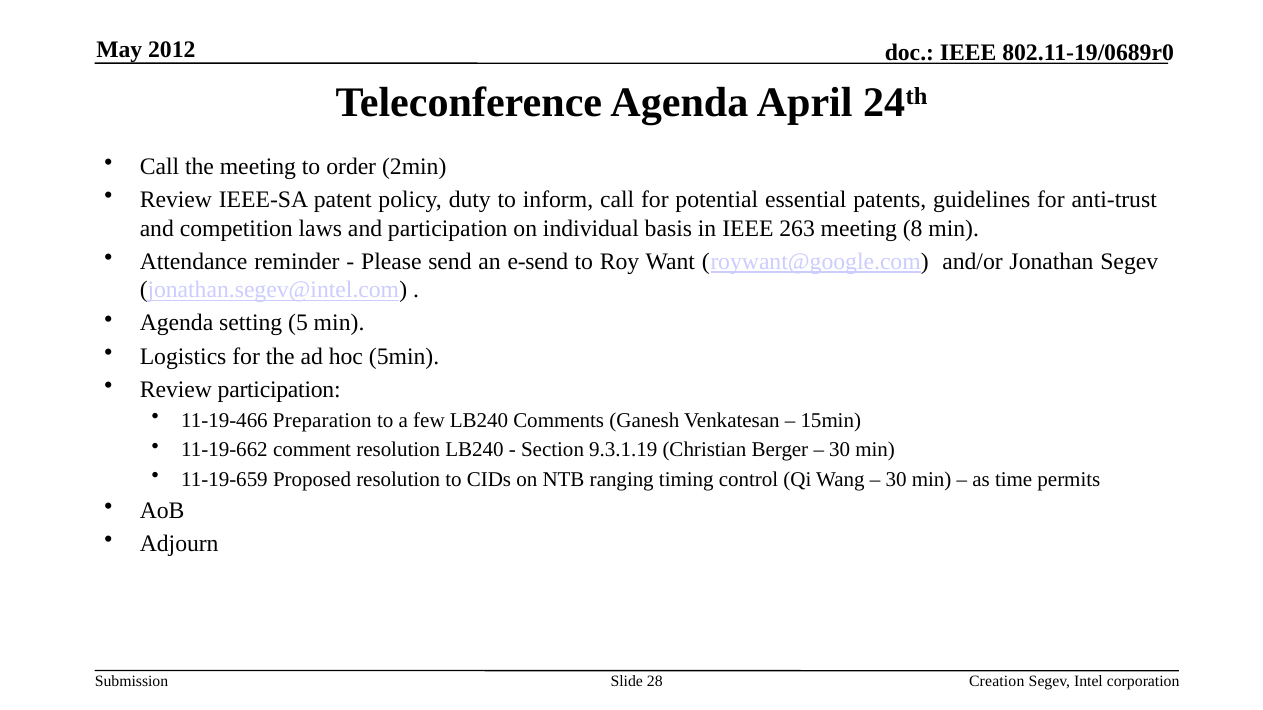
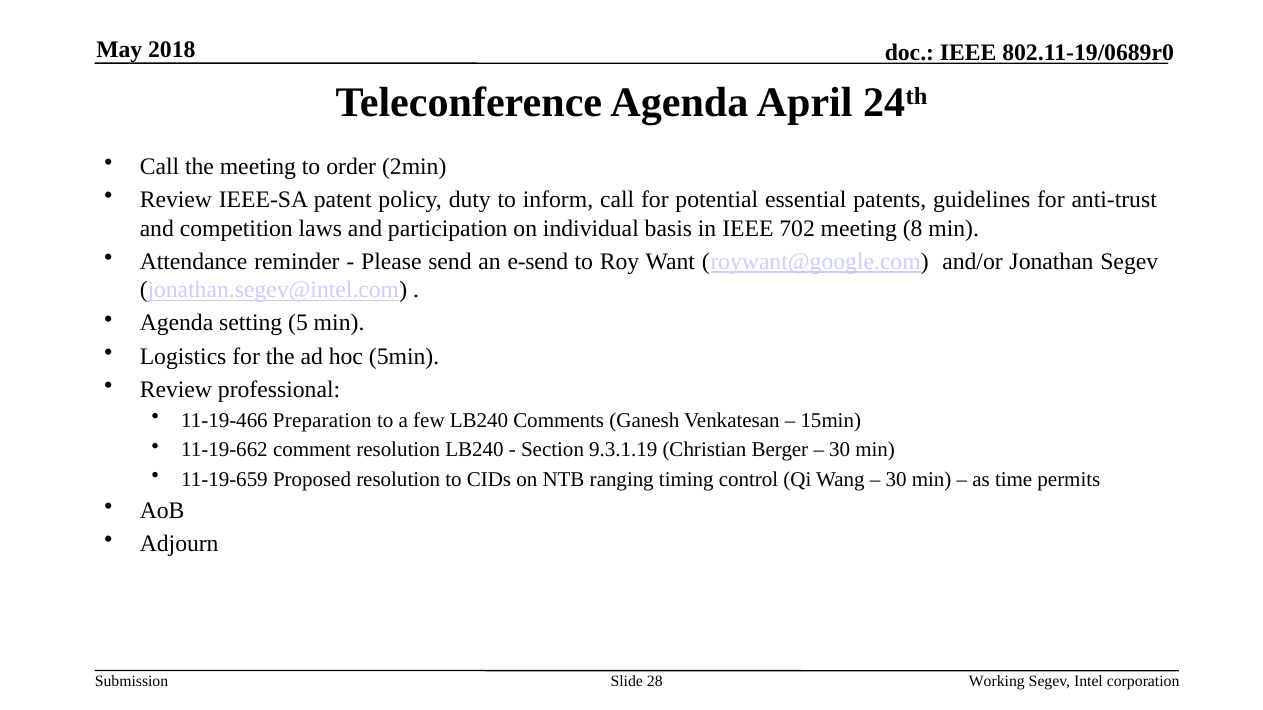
2012: 2012 -> 2018
263: 263 -> 702
Review participation: participation -> professional
Creation: Creation -> Working
